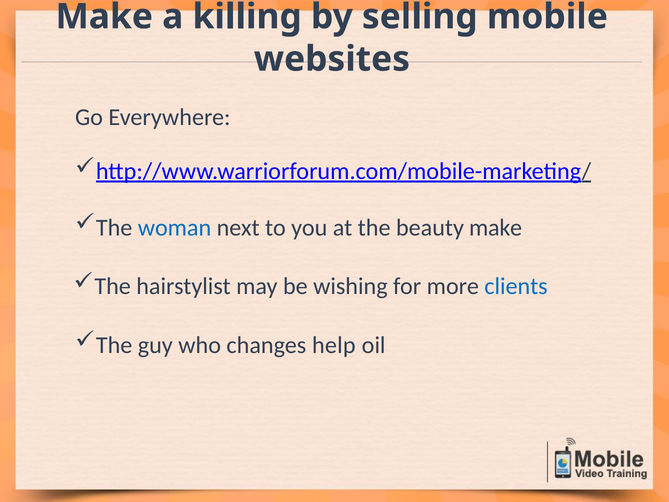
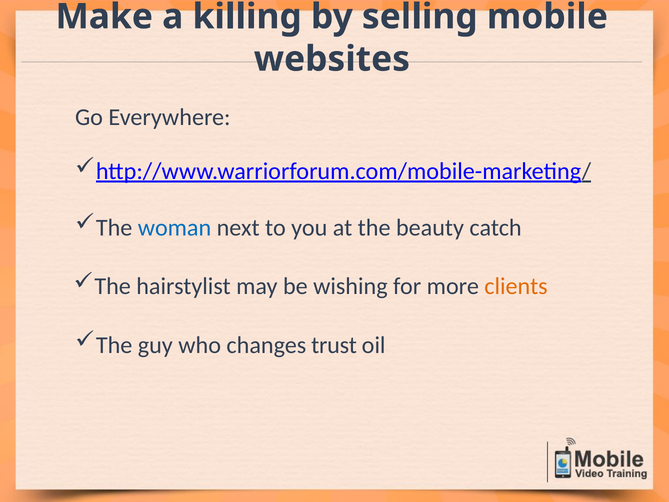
beauty make: make -> catch
clients colour: blue -> orange
help: help -> trust
